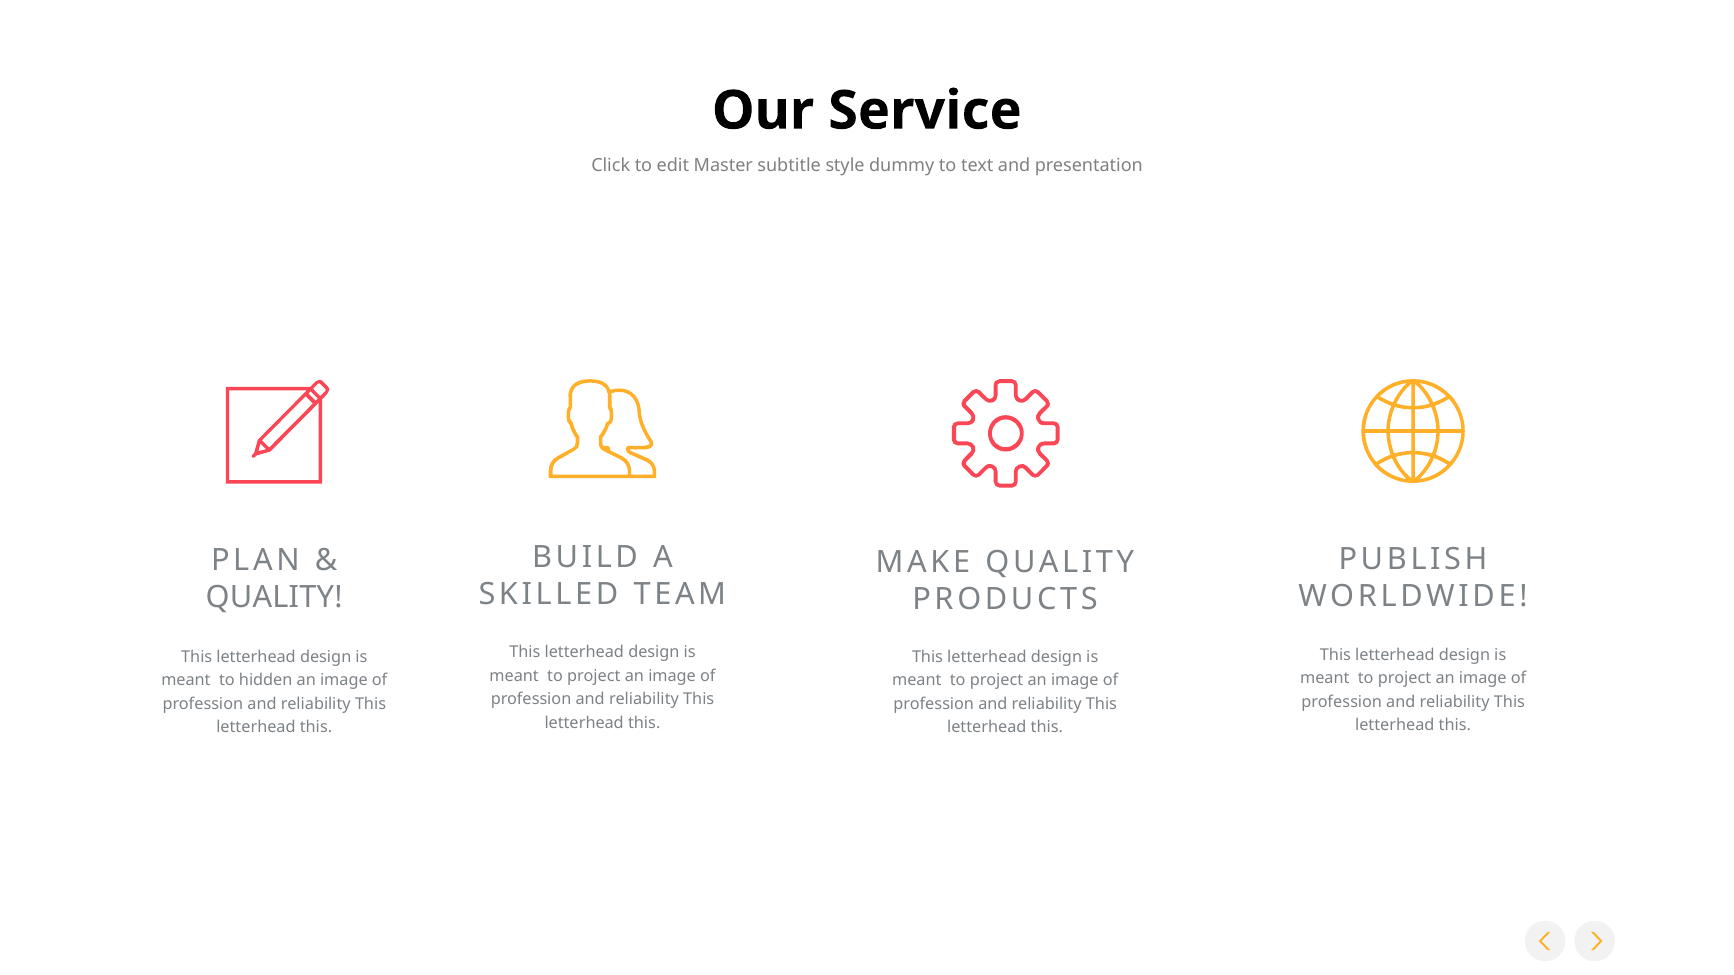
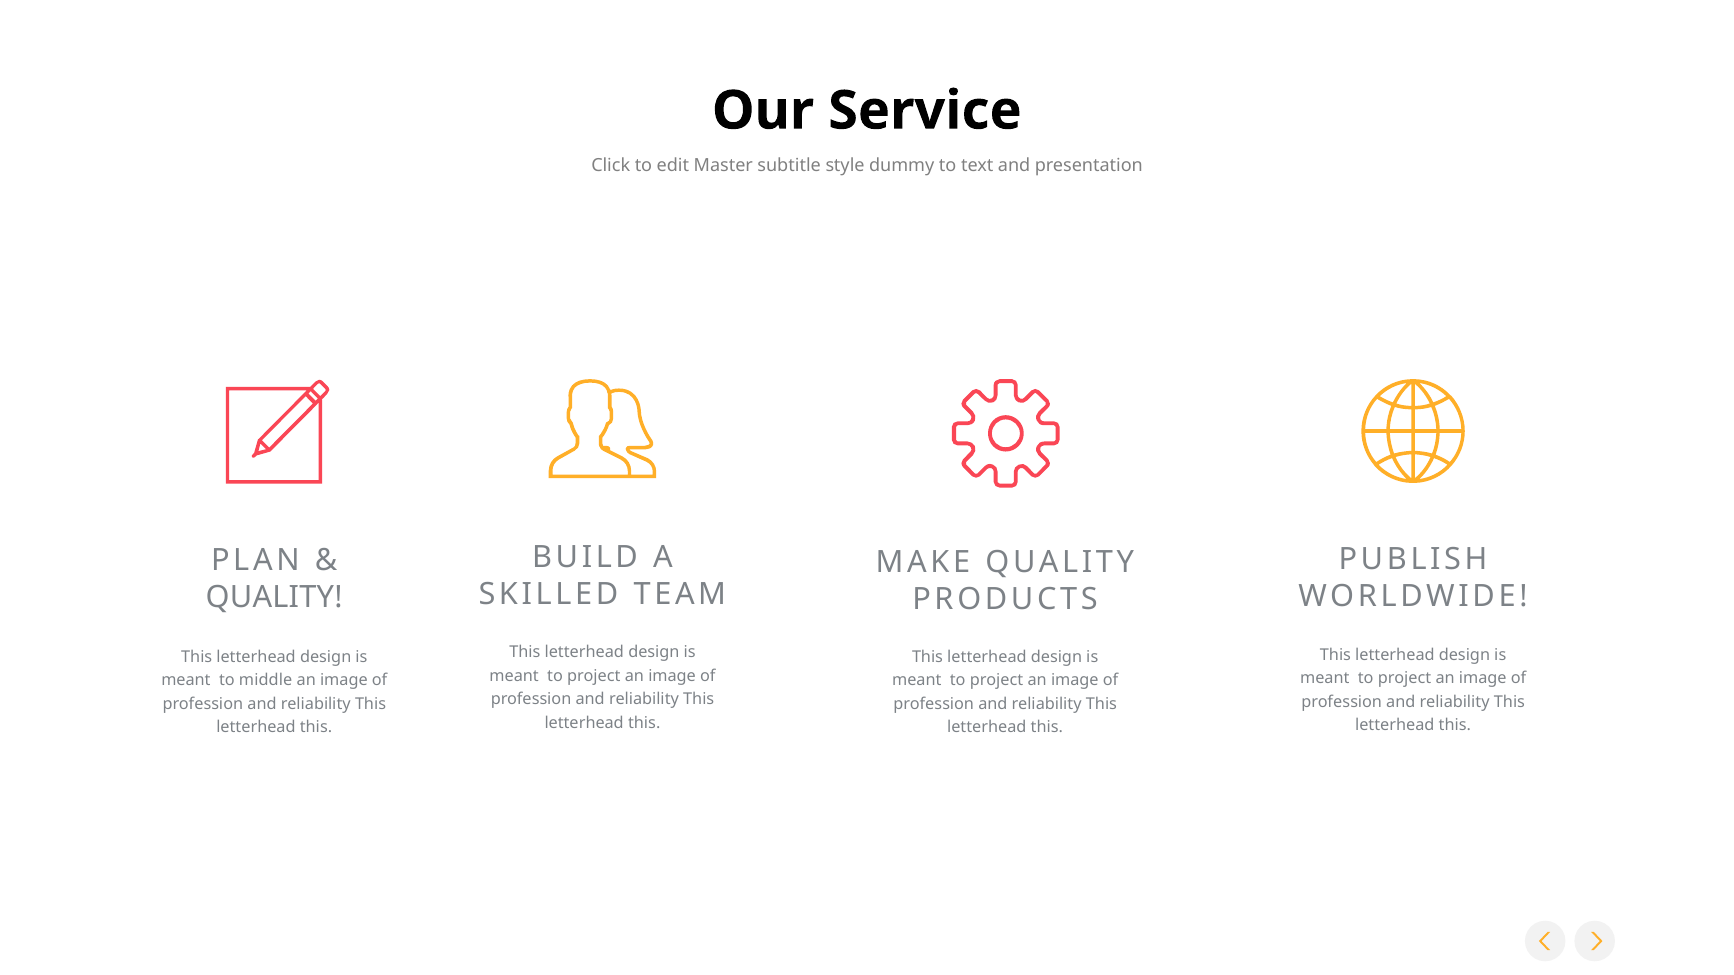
hidden: hidden -> middle
